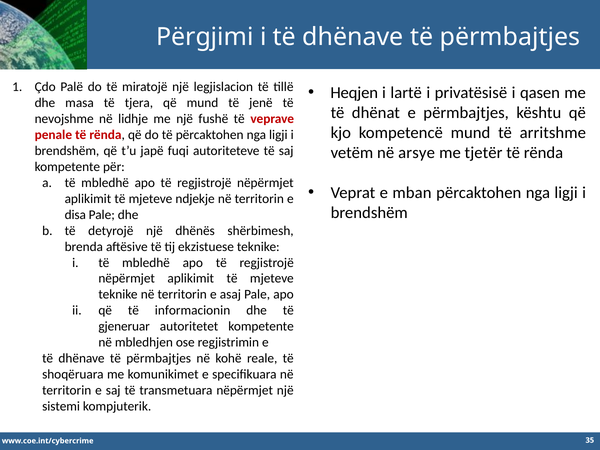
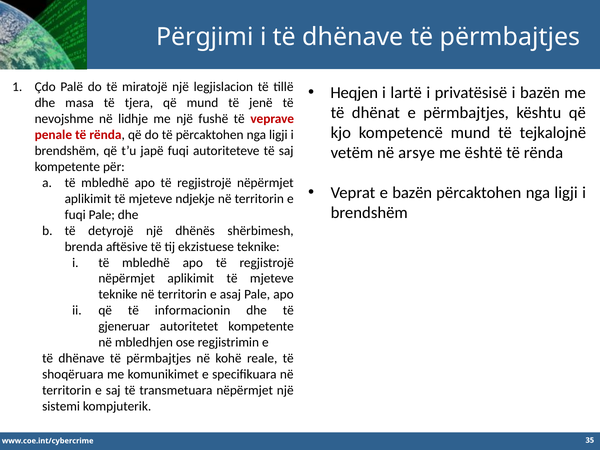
i qasen: qasen -> bazën
arritshme: arritshme -> tejkalojnë
tjetër: tjetër -> është
e mban: mban -> bazën
disa at (75, 215): disa -> fuqi
